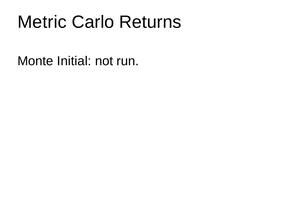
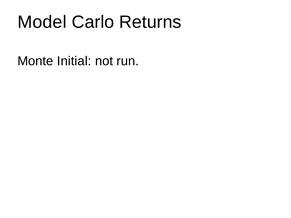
Metric: Metric -> Model
